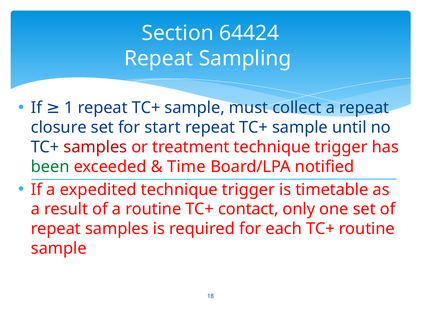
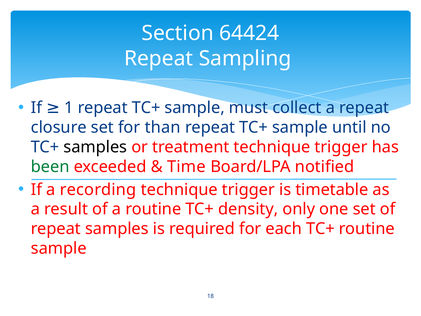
start: start -> than
samples at (95, 147) colour: red -> black
expedited: expedited -> recording
contact: contact -> density
